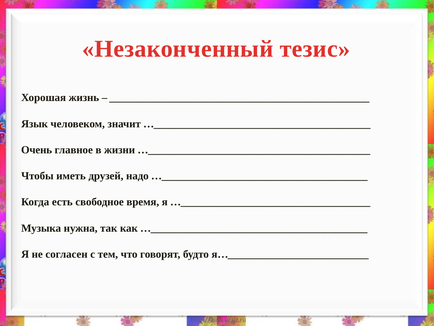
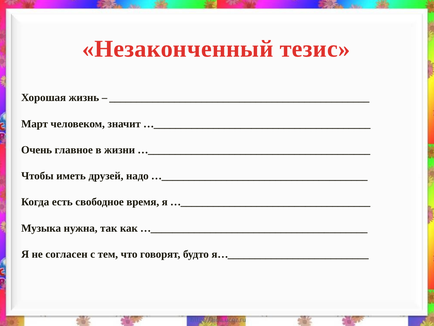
Язык: Язык -> Март
